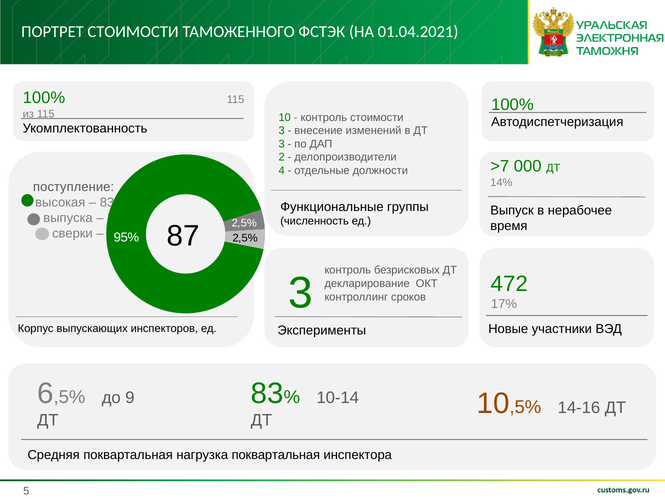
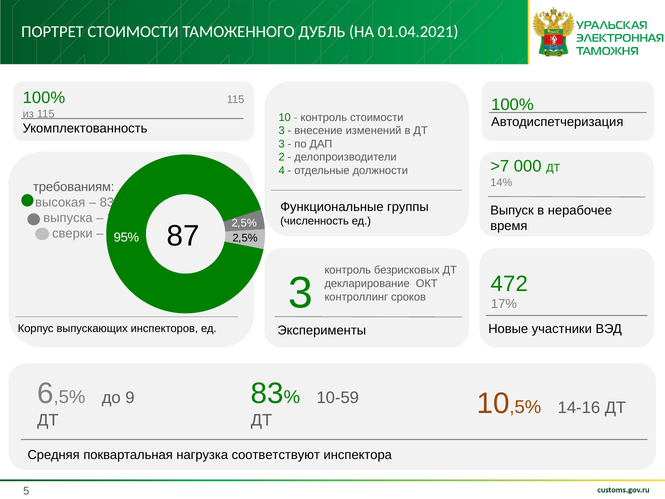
ФСТЭК: ФСТЭК -> ДУБЛЬ
поступление: поступление -> требованиям
10-14: 10-14 -> 10-59
нагрузка поквартальная: поквартальная -> соответствуют
